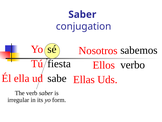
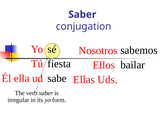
verbo: verbo -> bailar
